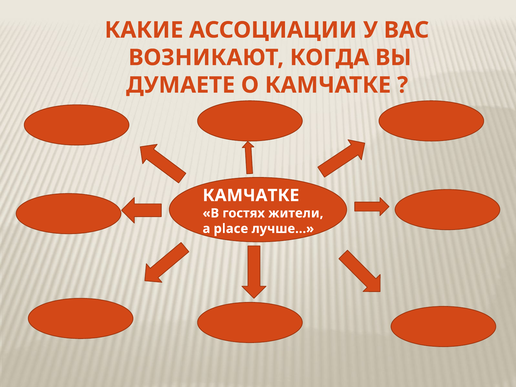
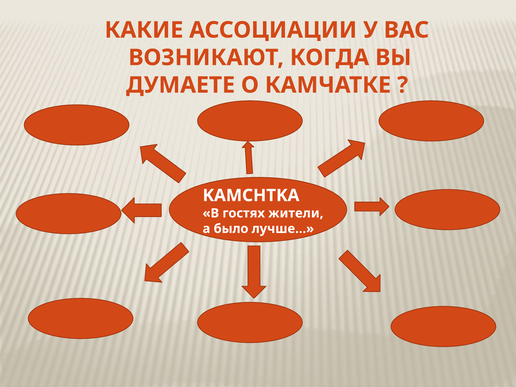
КАМЧАТКЕ at (251, 195): КАМЧАТКЕ -> KAMCHTKA
place: place -> было
